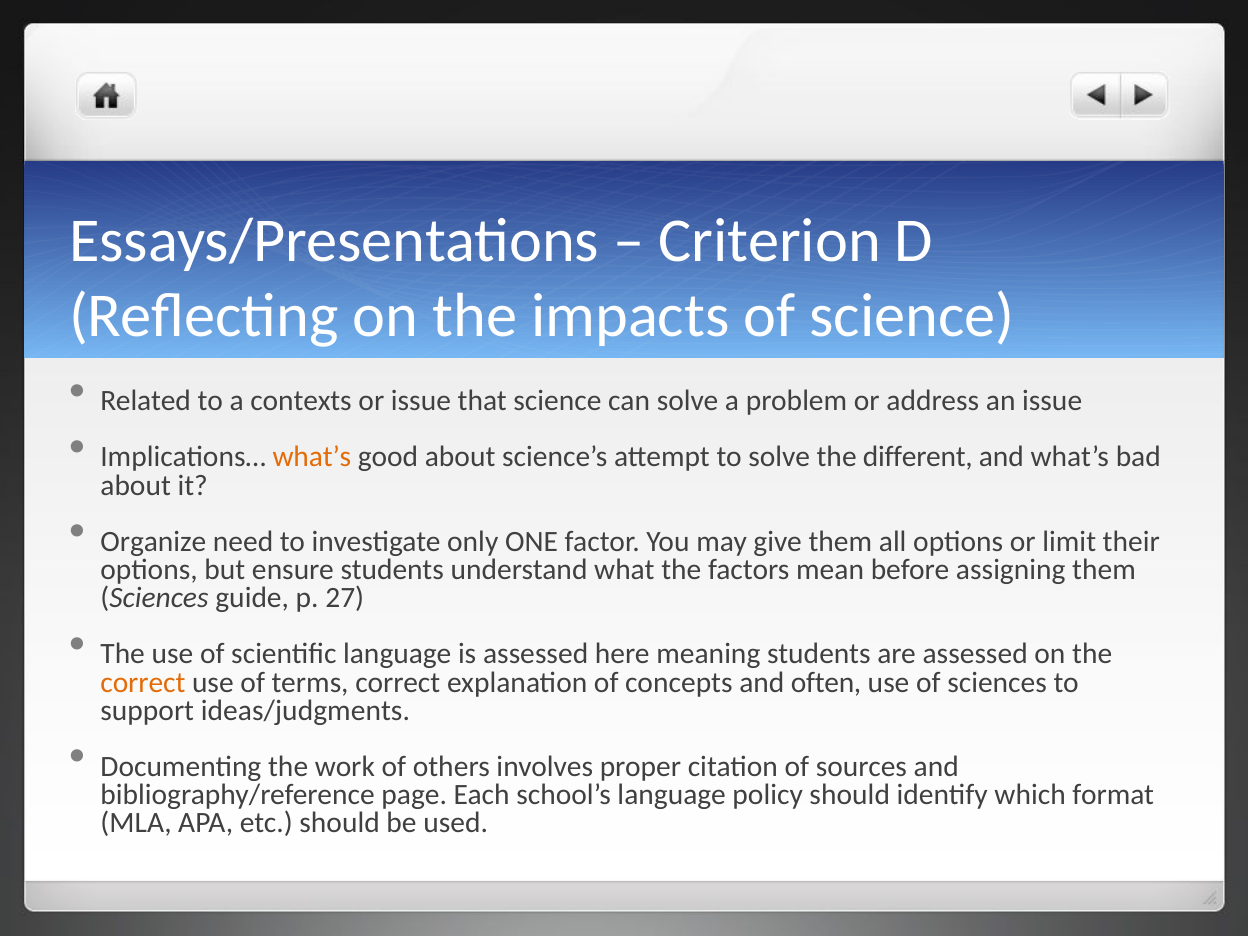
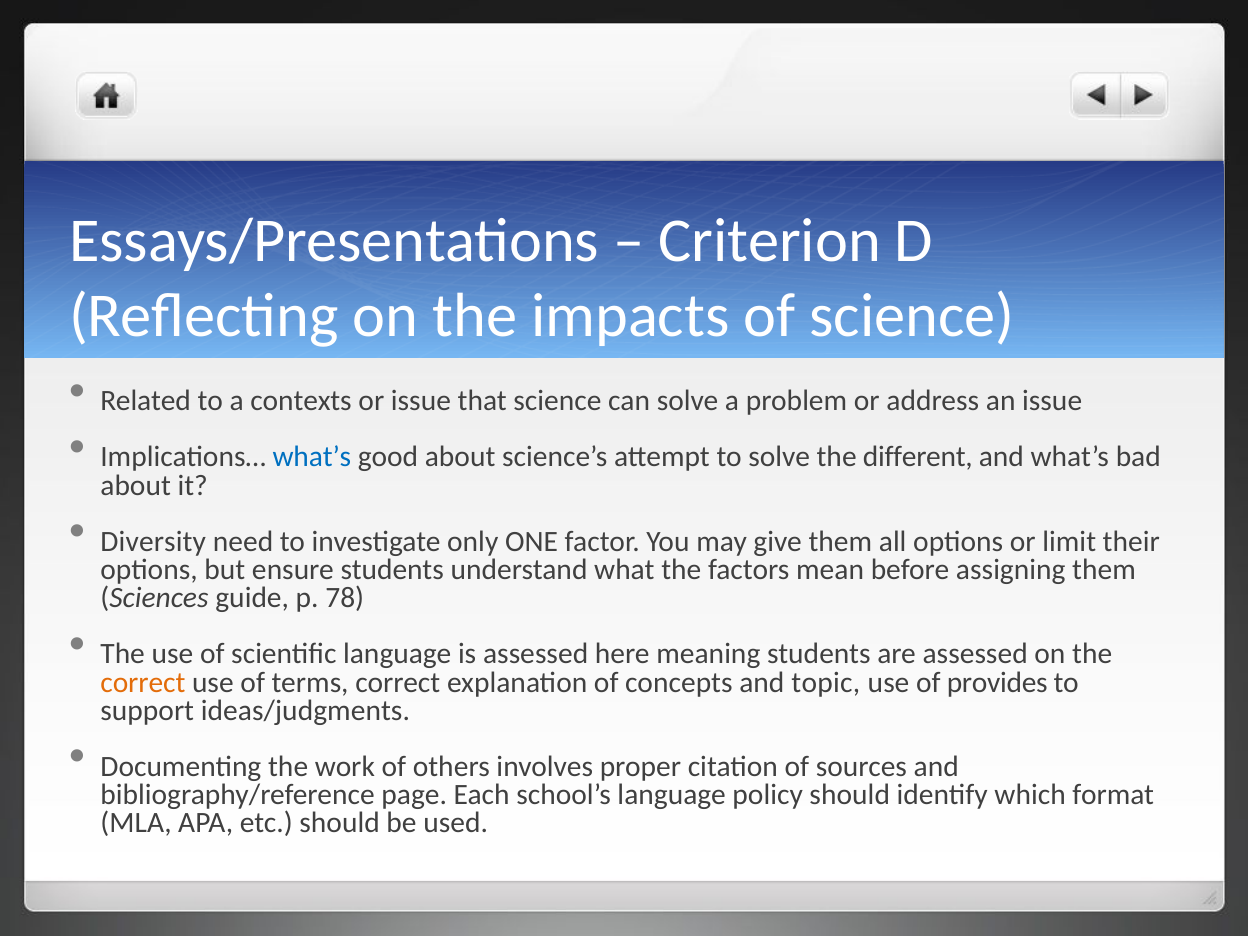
what’s at (312, 457) colour: orange -> blue
Organize: Organize -> Diversity
27: 27 -> 78
often: often -> topic
of sciences: sciences -> provides
